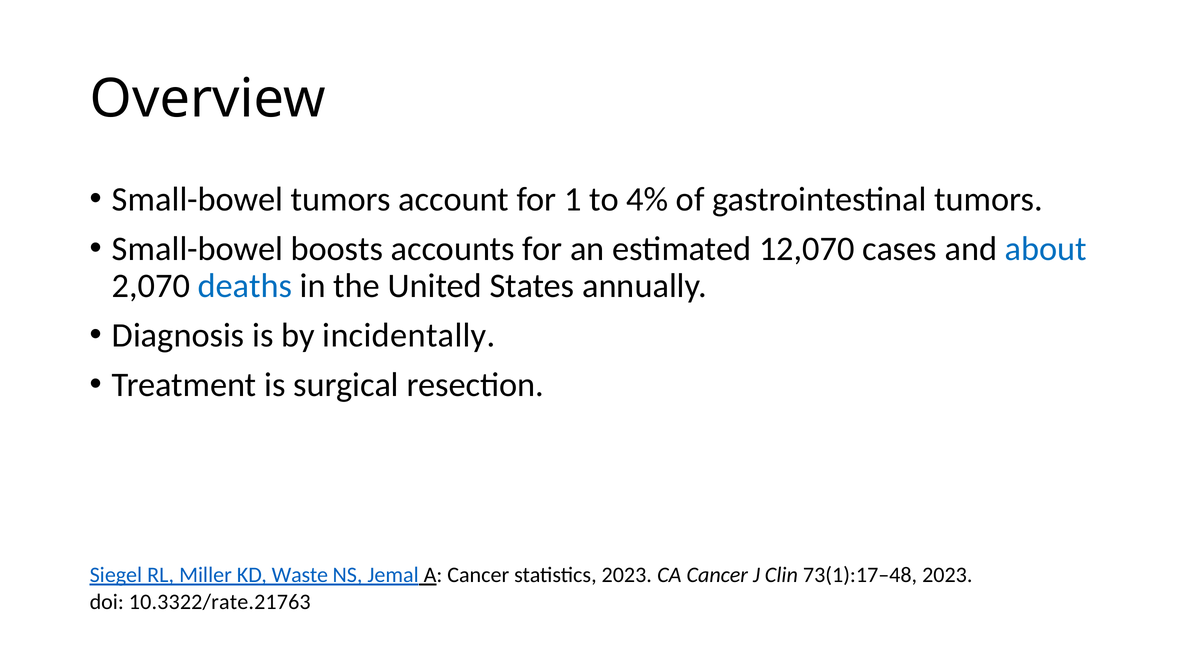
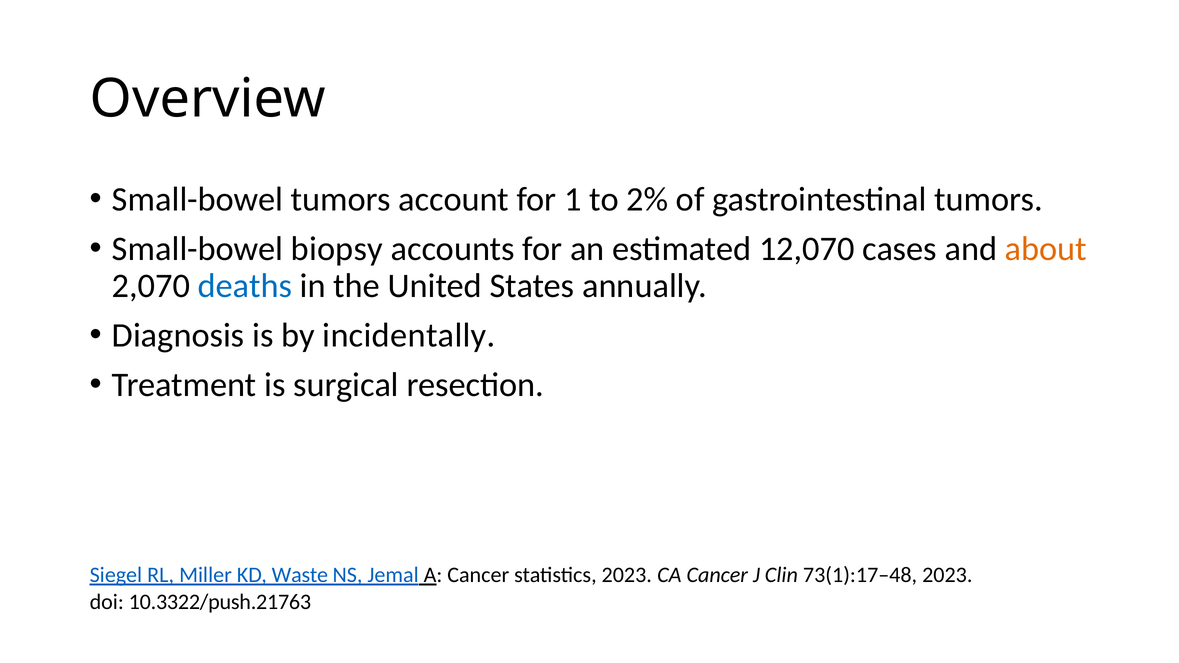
4%: 4% -> 2%
boosts: boosts -> biopsy
about colour: blue -> orange
10.3322/rate.21763: 10.3322/rate.21763 -> 10.3322/push.21763
